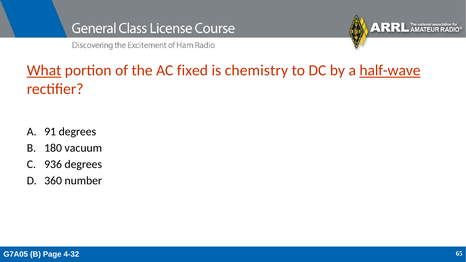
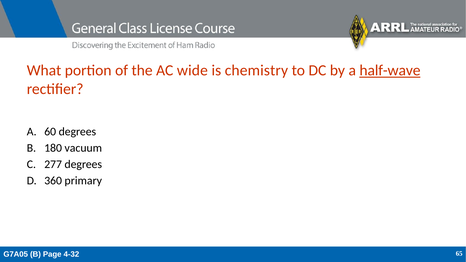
What underline: present -> none
fixed: fixed -> wide
91: 91 -> 60
936: 936 -> 277
number: number -> primary
